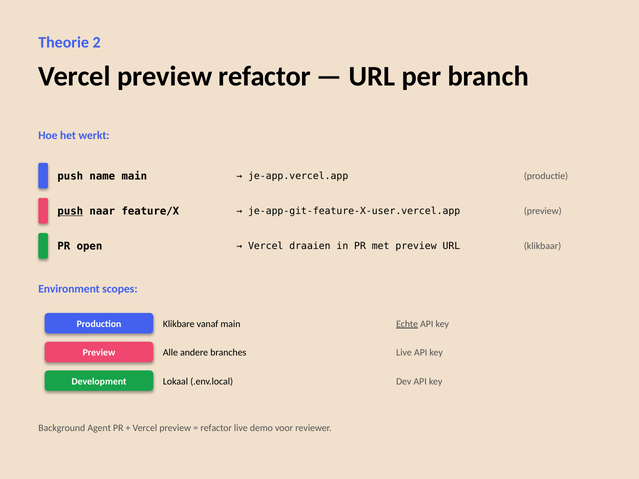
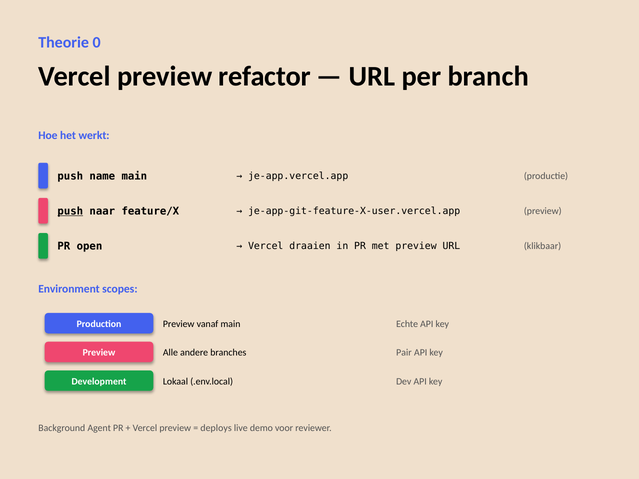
2: 2 -> 0
Production Klikbare: Klikbare -> Preview
Echte underline: present -> none
branches Live: Live -> Pair
refactor at (216, 428): refactor -> deploys
